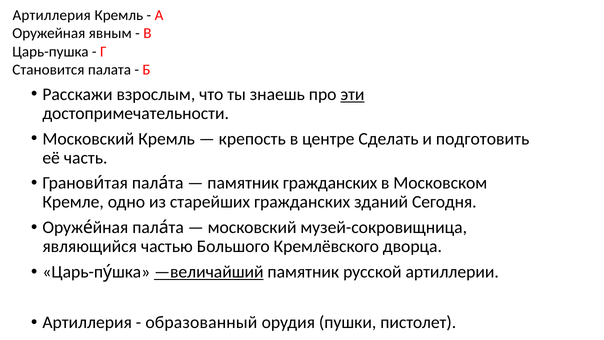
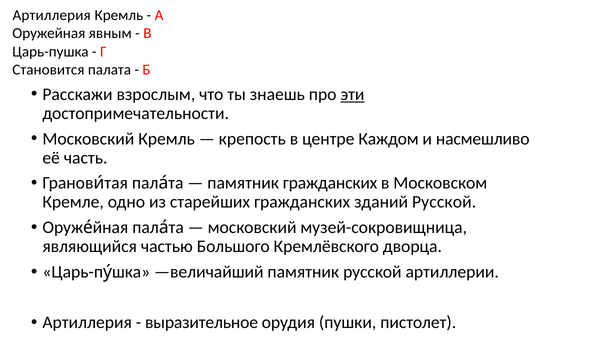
Сделать: Сделать -> Каждом
подготовить: подготовить -> насмешливо
зданий Сегодня: Сегодня -> Русской
—величайший underline: present -> none
образованный: образованный -> выразительное
